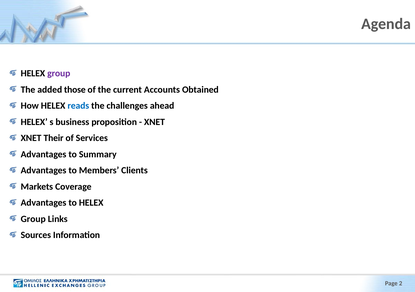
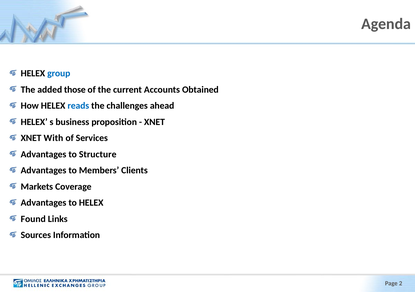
group at (59, 73) colour: purple -> blue
Their: Their -> With
Summary: Summary -> Structure
Group at (33, 219): Group -> Found
